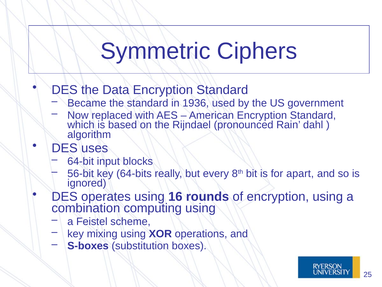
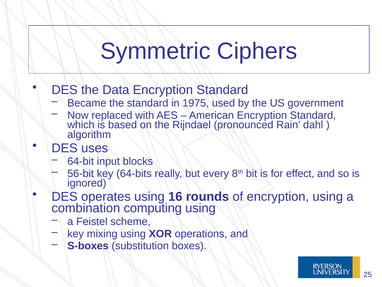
1936: 1936 -> 1975
apart: apart -> effect
